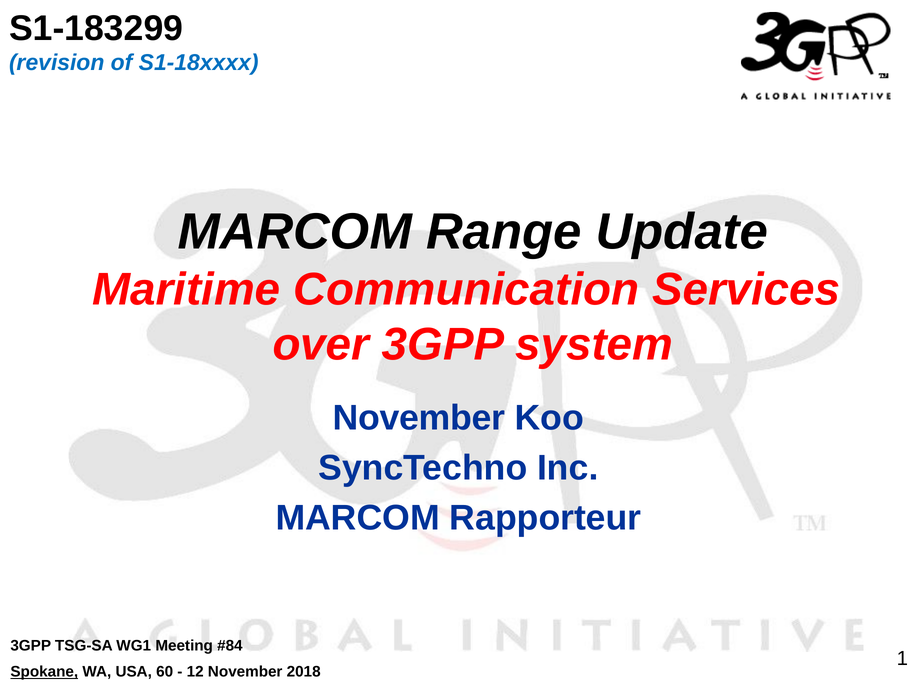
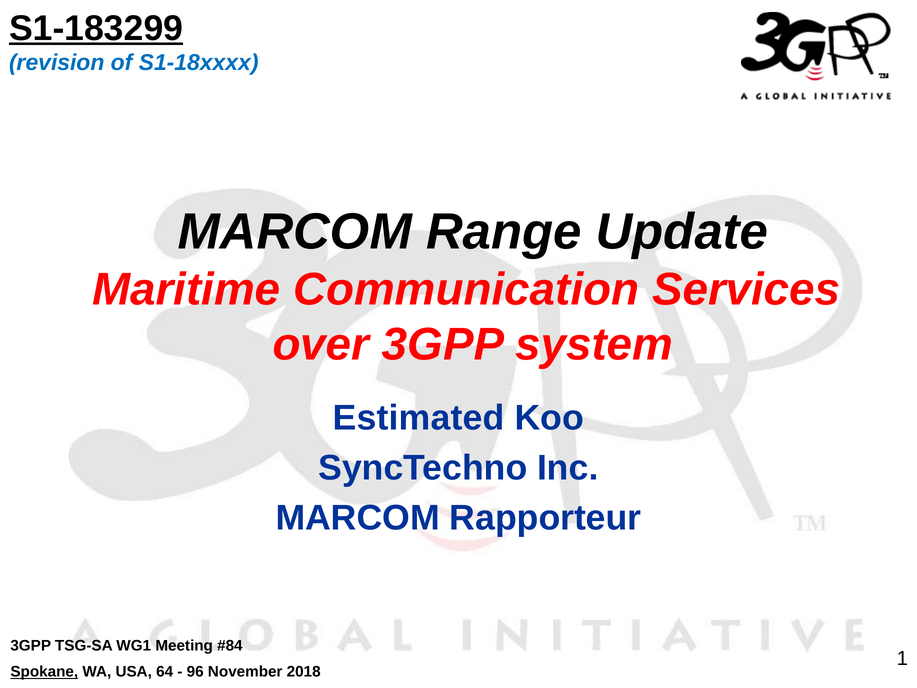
S1-183299 underline: none -> present
November at (419, 418): November -> Estimated
60: 60 -> 64
12: 12 -> 96
